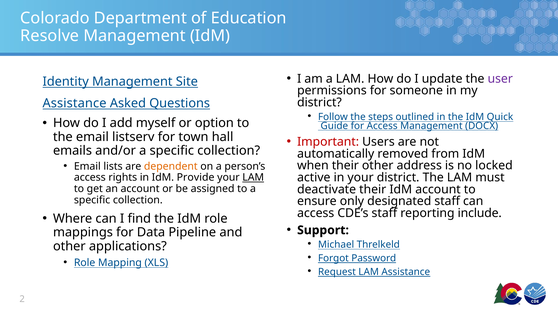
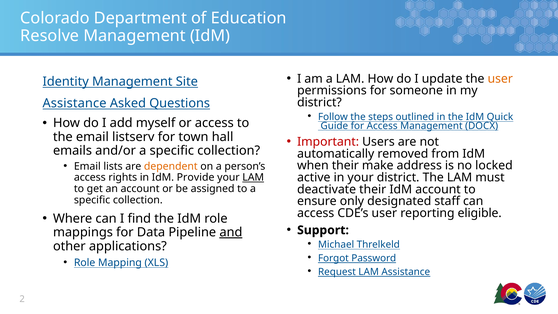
user at (500, 79) colour: purple -> orange
or option: option -> access
their other: other -> make
CDE’s staff: staff -> user
include: include -> eligible
and underline: none -> present
